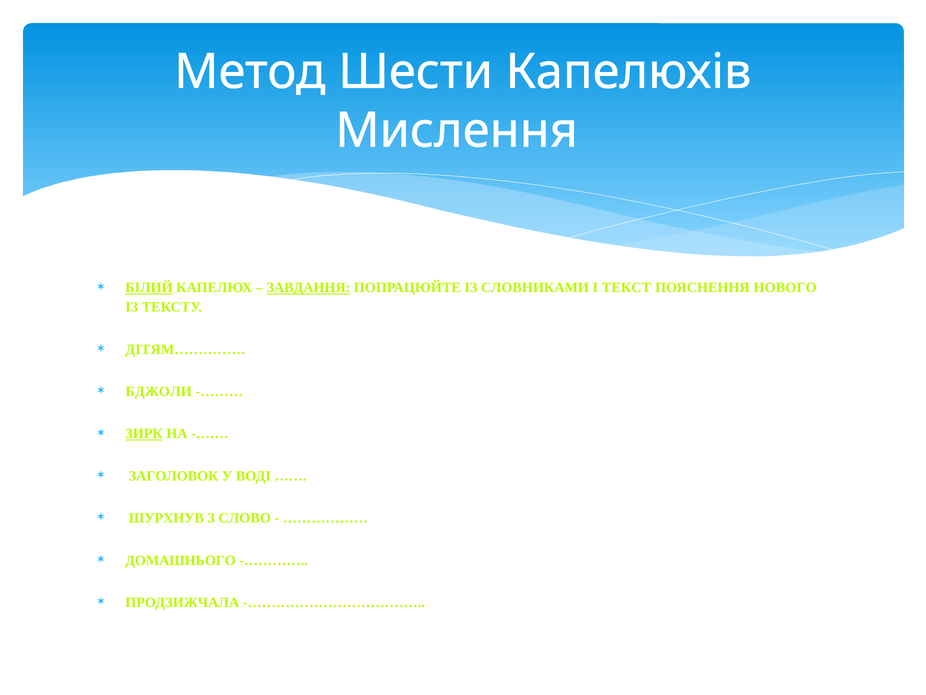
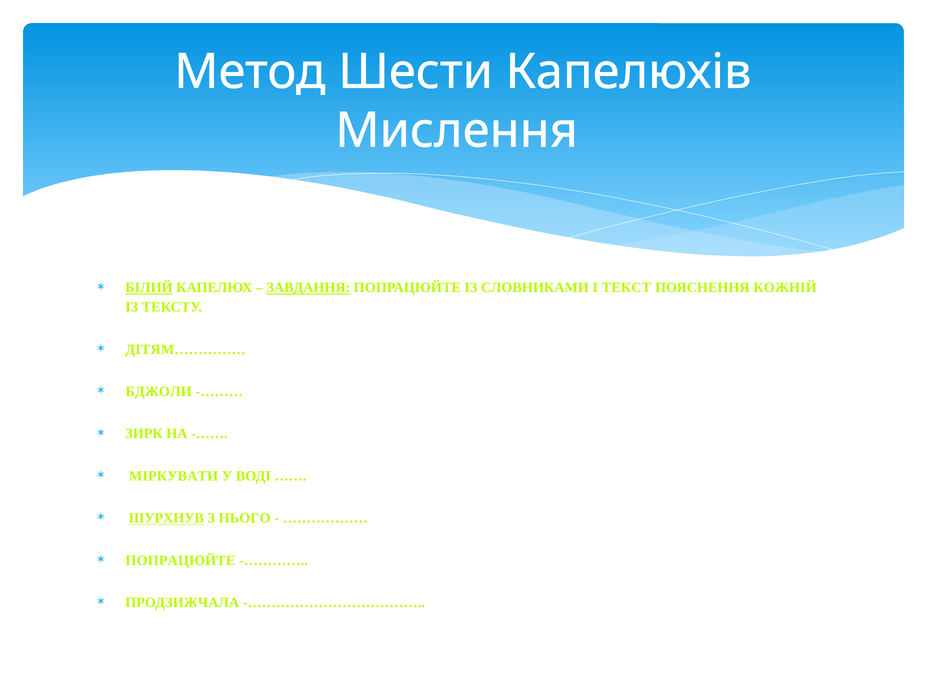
НОВОГО: НОВОГО -> КОЖНІЙ
ЗИРК underline: present -> none
ЗАГОЛОВОК: ЗАГОЛОВОК -> МІРКУВАТИ
ШУРХНУВ underline: none -> present
СЛОВО: СЛОВО -> НЬОГО
ДОМАШНЬОГО at (181, 560): ДОМАШНЬОГО -> ПОПРАЦЮЙТЕ
